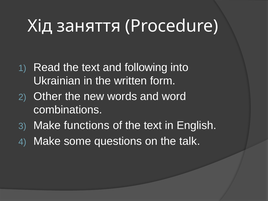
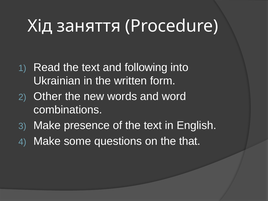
functions: functions -> presence
talk: talk -> that
